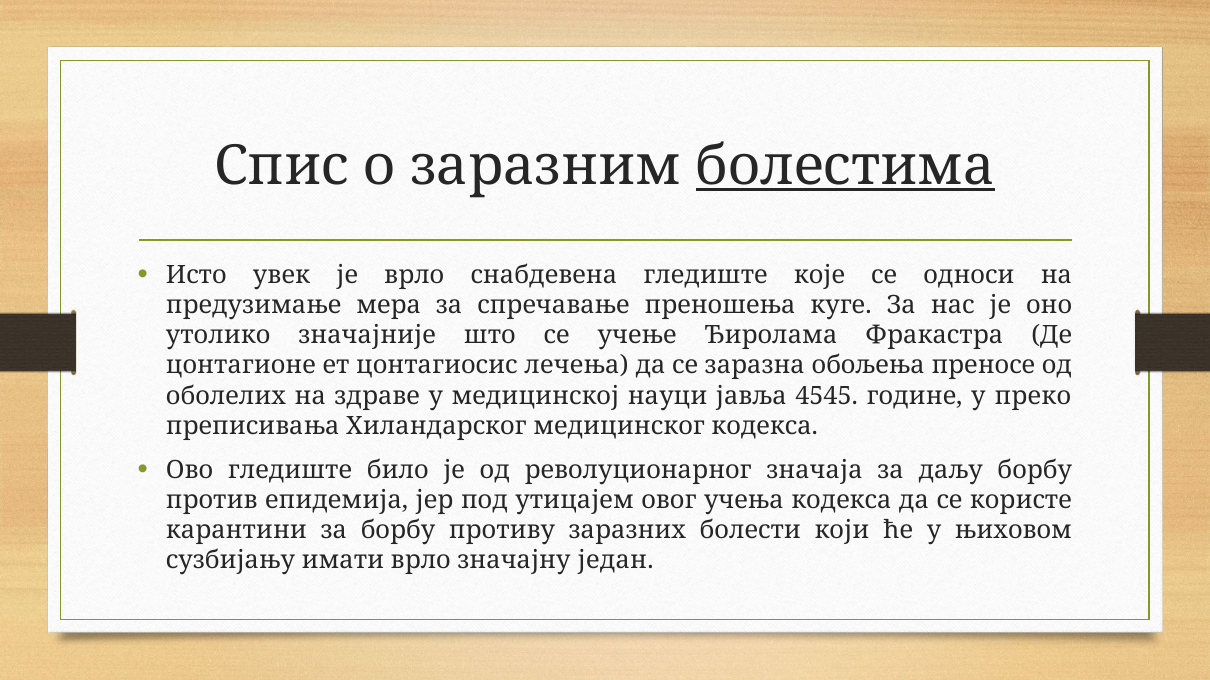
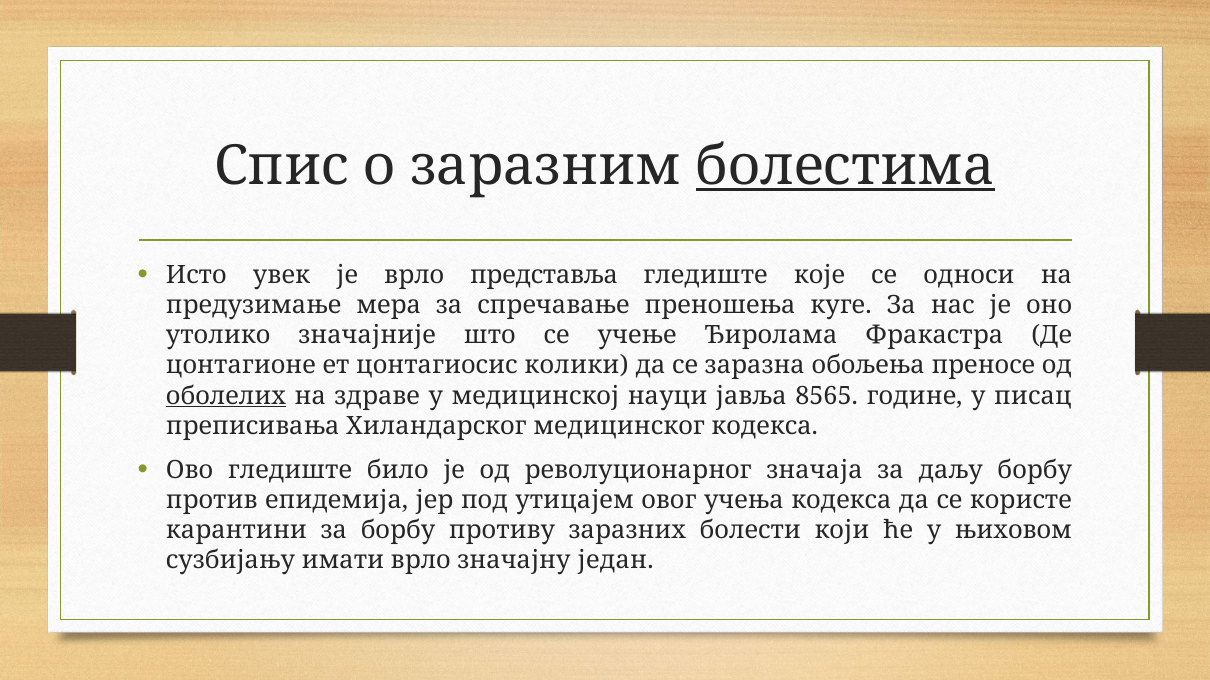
снабдевена: снабдевена -> представља
лечења: лечења -> колики
оболелих underline: none -> present
4545: 4545 -> 8565
преко: преко -> писац
